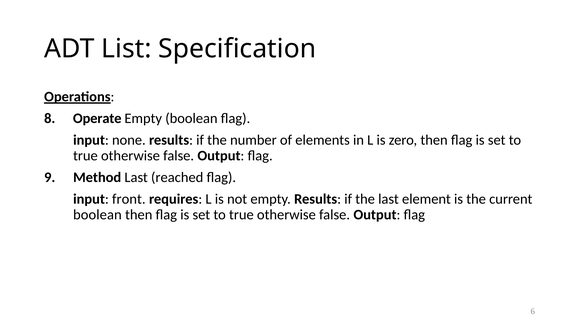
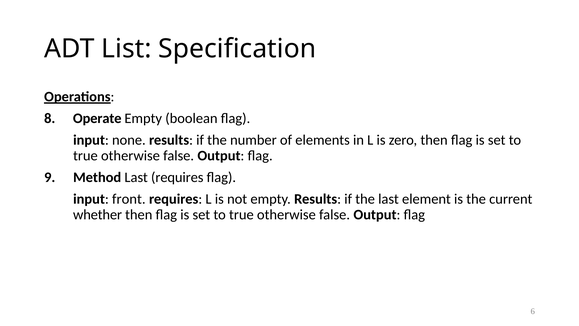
Last reached: reached -> requires
boolean at (97, 214): boolean -> whether
